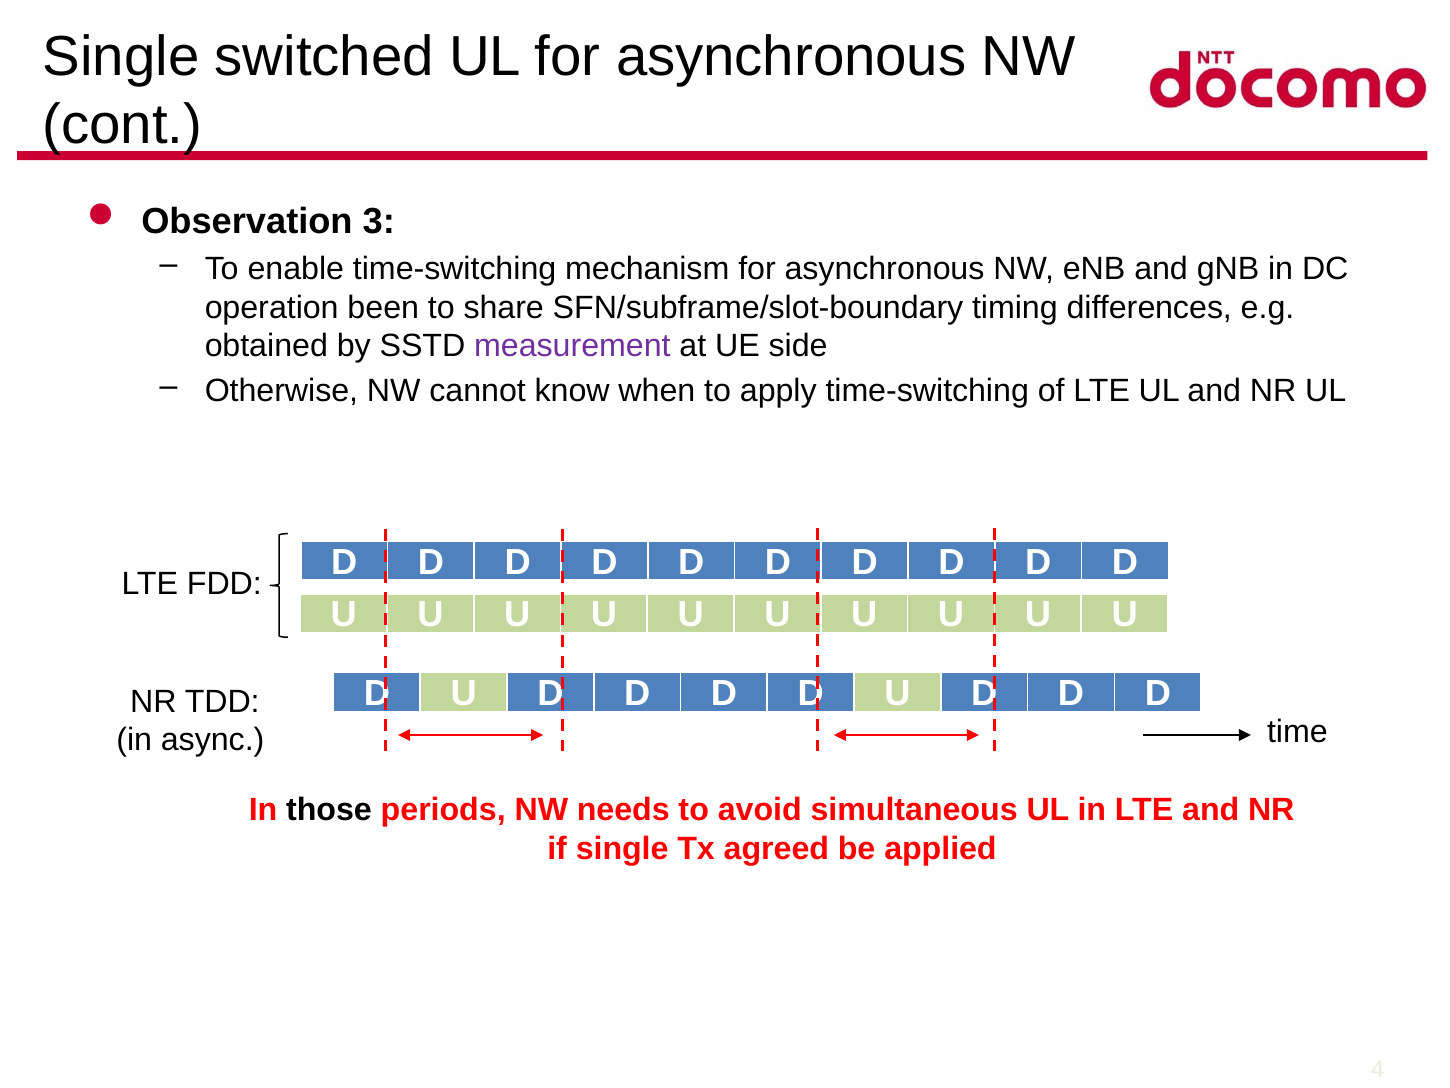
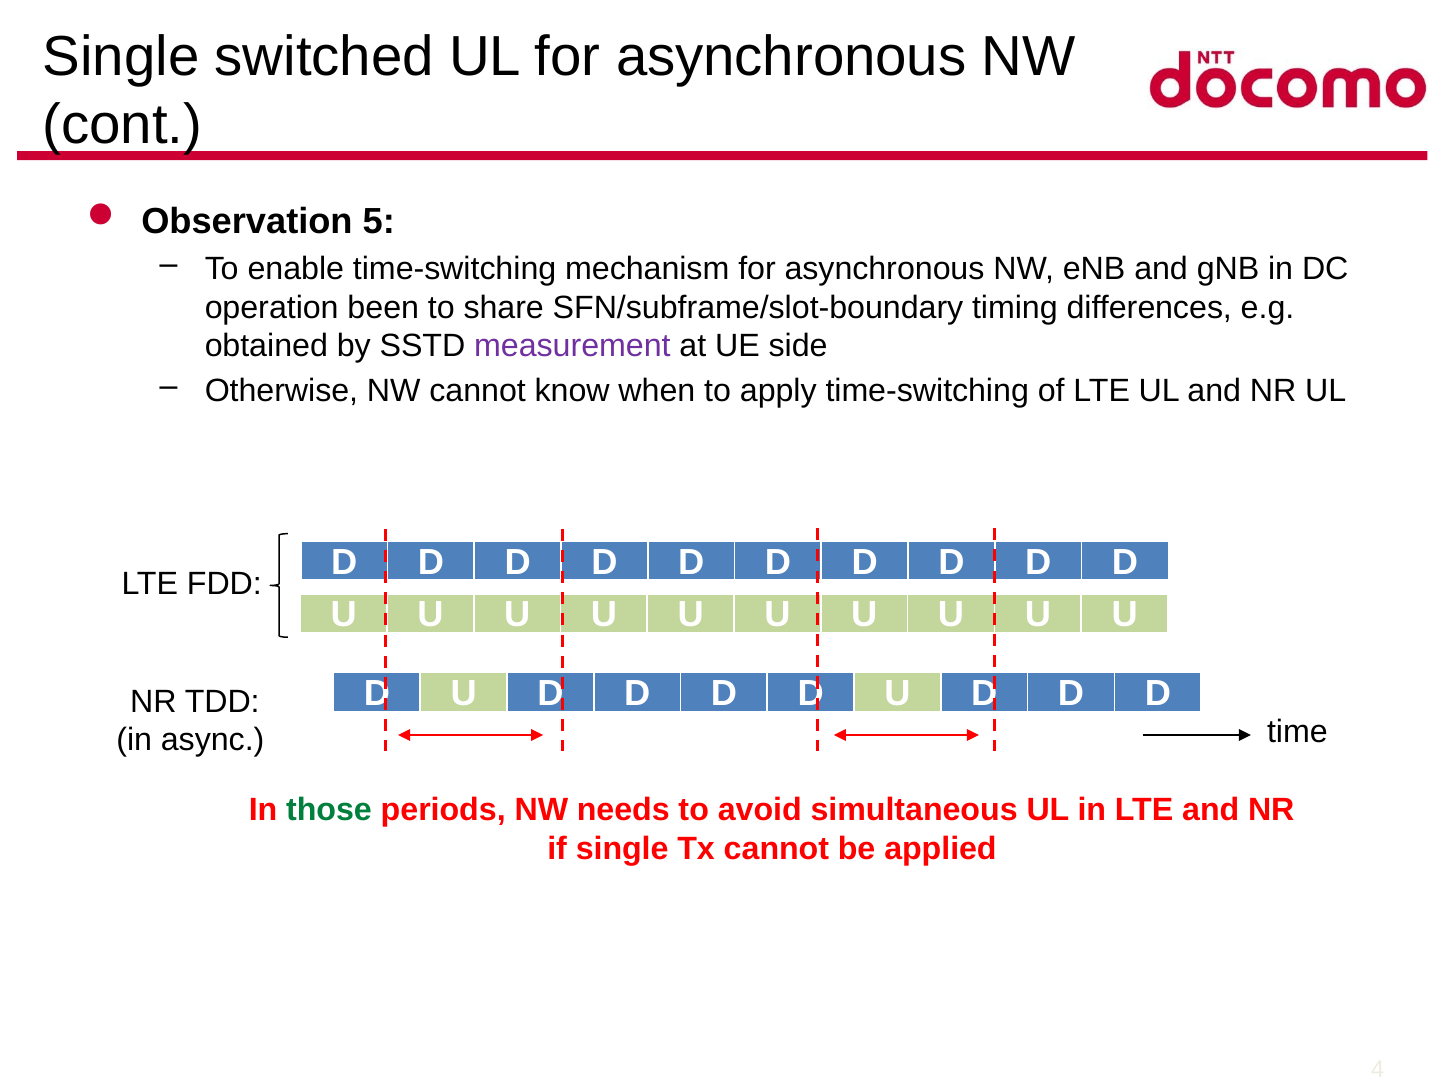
3: 3 -> 5
those colour: black -> green
Tx agreed: agreed -> cannot
